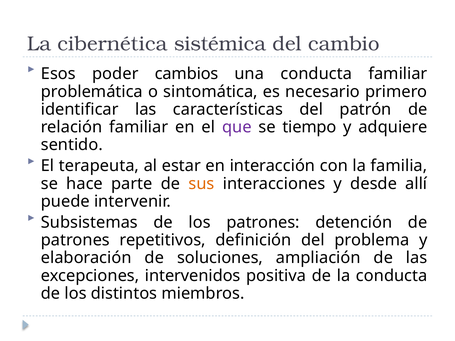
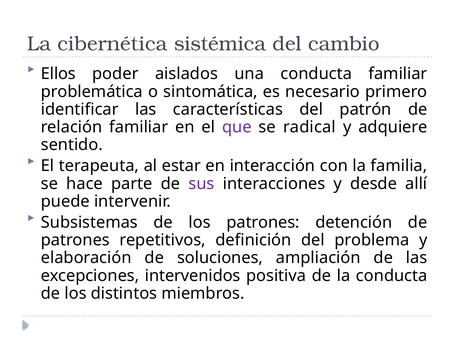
Esos: Esos -> Ellos
cambios: cambios -> aislados
tiempo: tiempo -> radical
sus colour: orange -> purple
